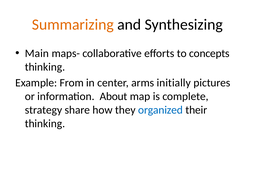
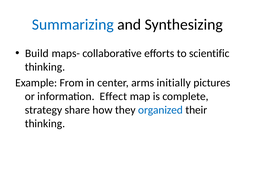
Summarizing colour: orange -> blue
Main: Main -> Build
concepts: concepts -> scientific
About: About -> Effect
